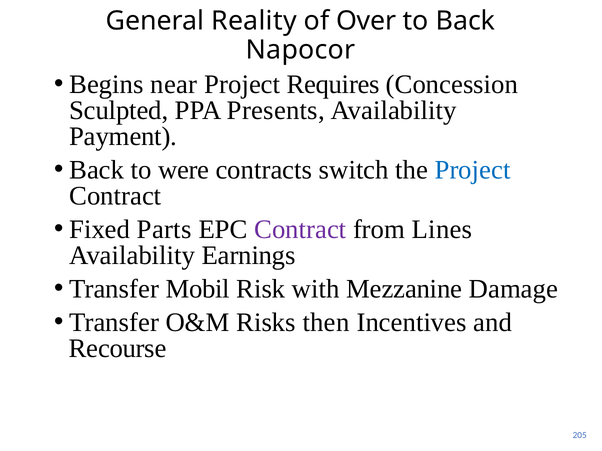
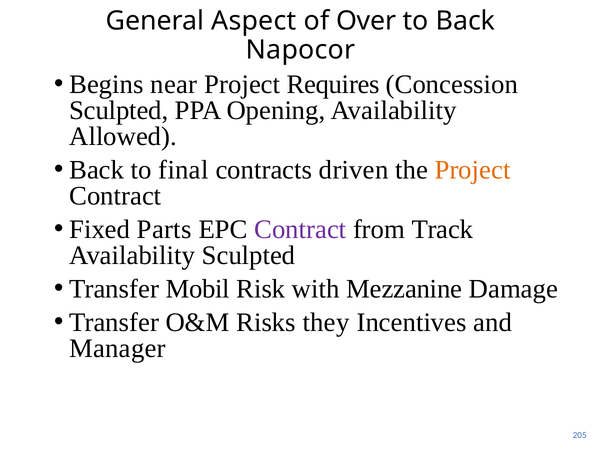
Reality: Reality -> Aspect
Presents: Presents -> Opening
Payment: Payment -> Allowed
were: were -> final
switch: switch -> driven
Project at (473, 170) colour: blue -> orange
Lines: Lines -> Track
Availability Earnings: Earnings -> Sculpted
then: then -> they
Recourse: Recourse -> Manager
